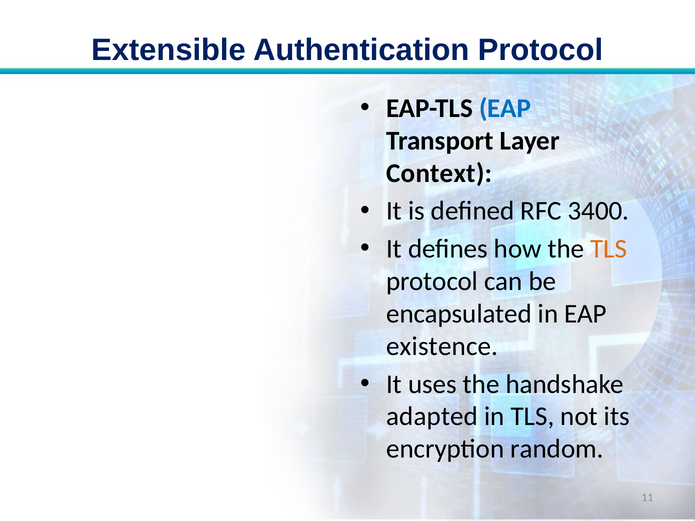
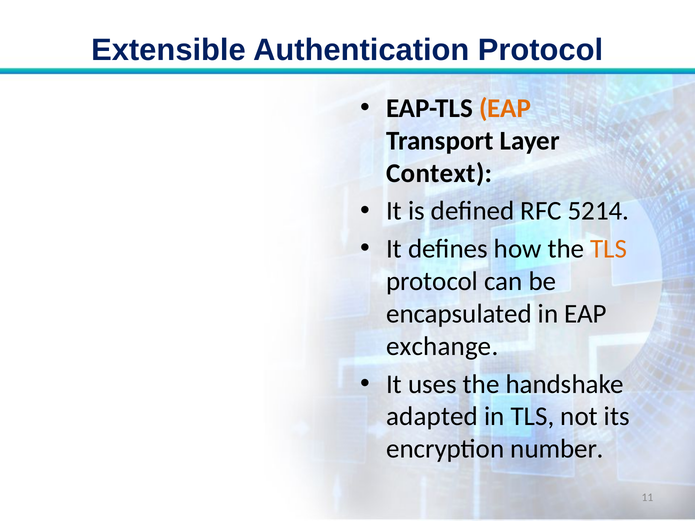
EAP at (505, 108) colour: blue -> orange
3400: 3400 -> 5214
existence: existence -> exchange
random: random -> number
